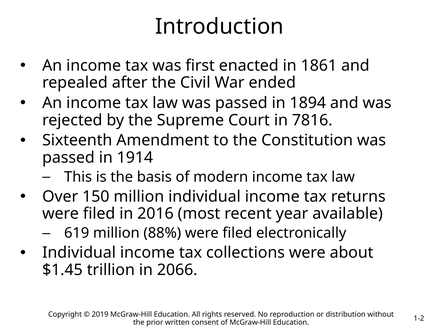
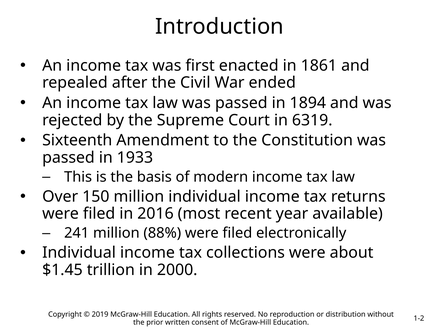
7816: 7816 -> 6319
1914: 1914 -> 1933
619: 619 -> 241
2066: 2066 -> 2000
